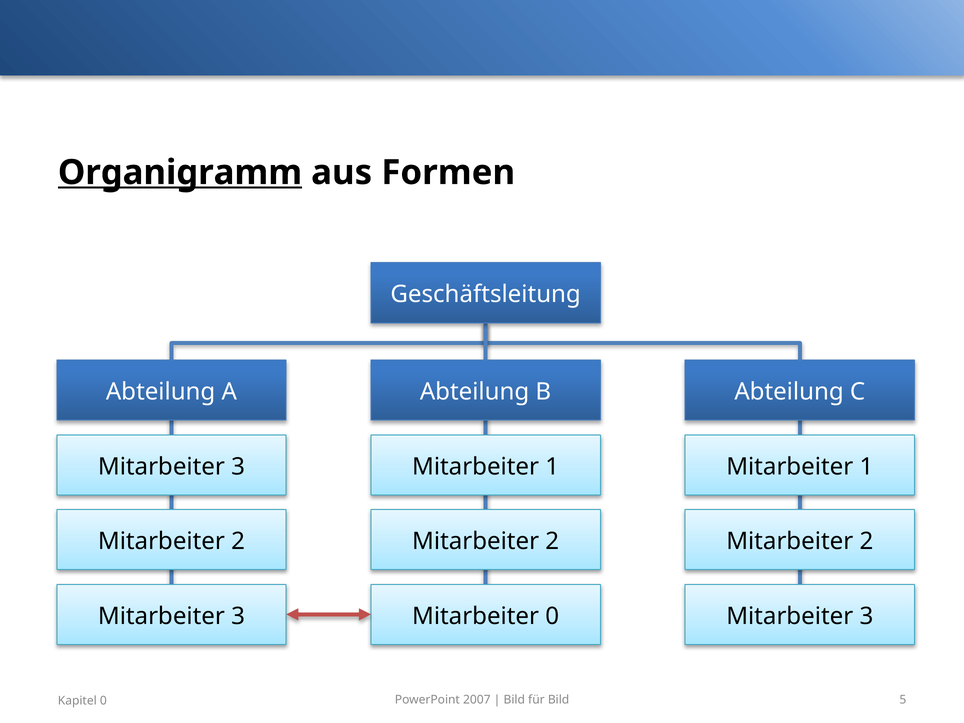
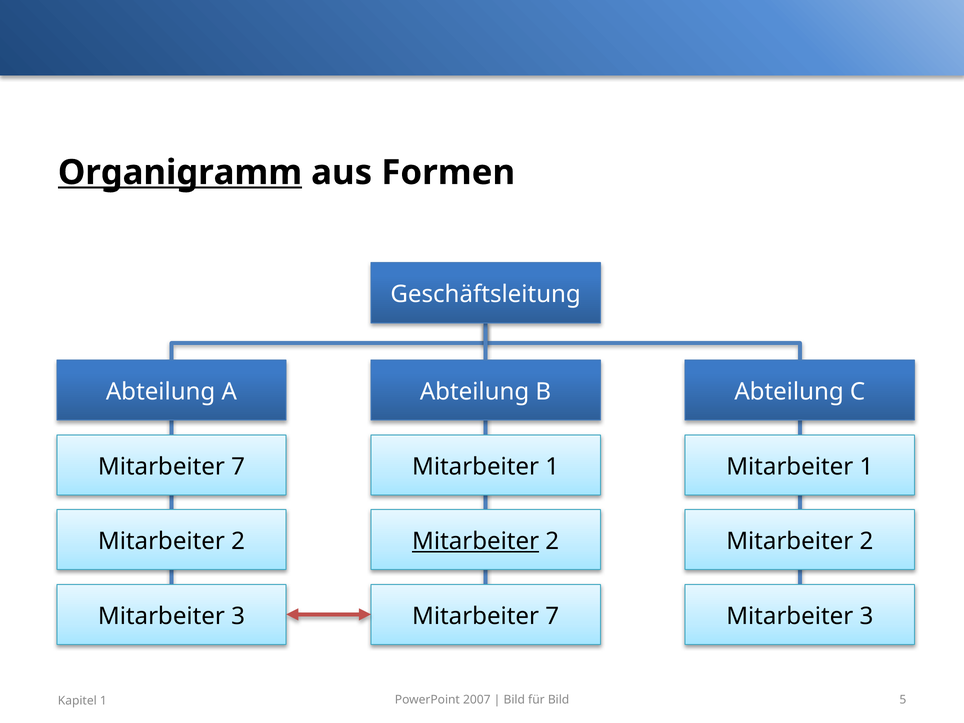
3 at (238, 467): 3 -> 7
Mitarbeiter at (476, 541) underline: none -> present
0 at (552, 616): 0 -> 7
Kapitel 0: 0 -> 1
